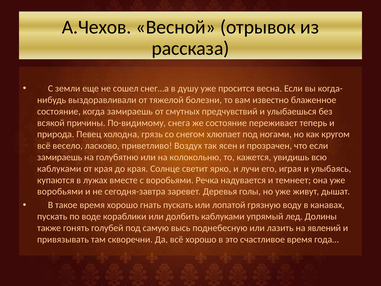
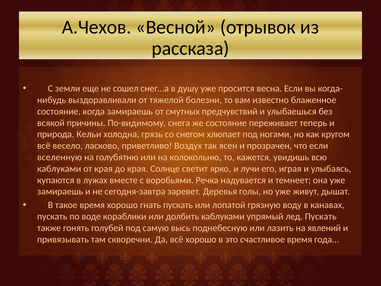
Певец: Певец -> Кельи
замираешь at (60, 157): замираешь -> вселенную
воробьями at (60, 191): воробьями -> замираешь
лед Долины: Долины -> Пускать
